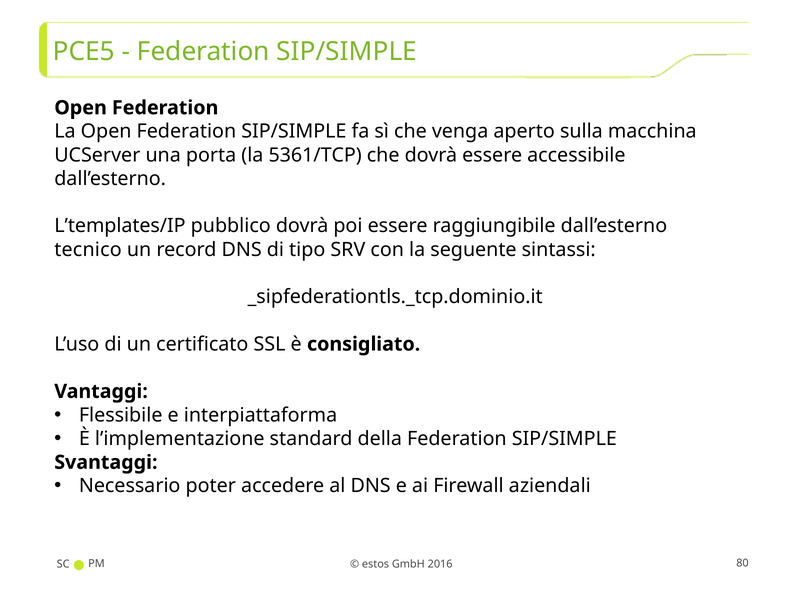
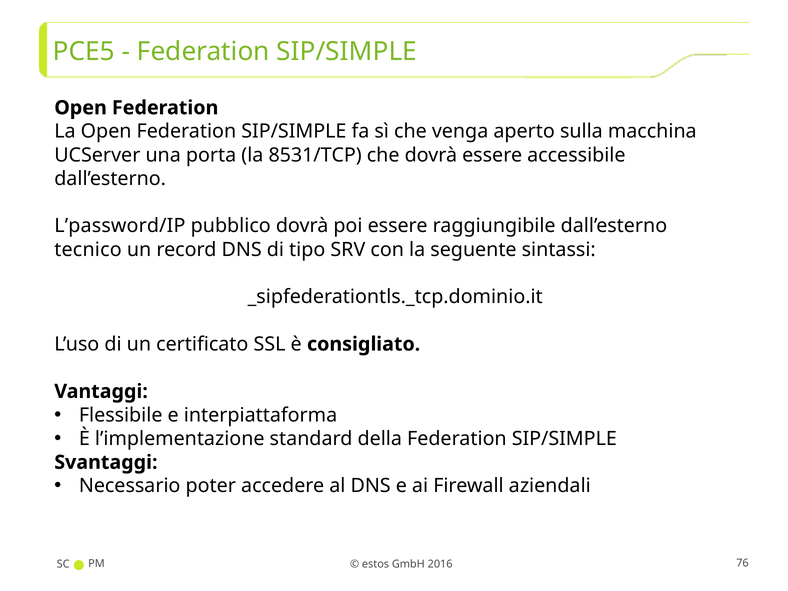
5361/TCP: 5361/TCP -> 8531/TCP
L’templates/IP: L’templates/IP -> L’password/IP
80: 80 -> 76
